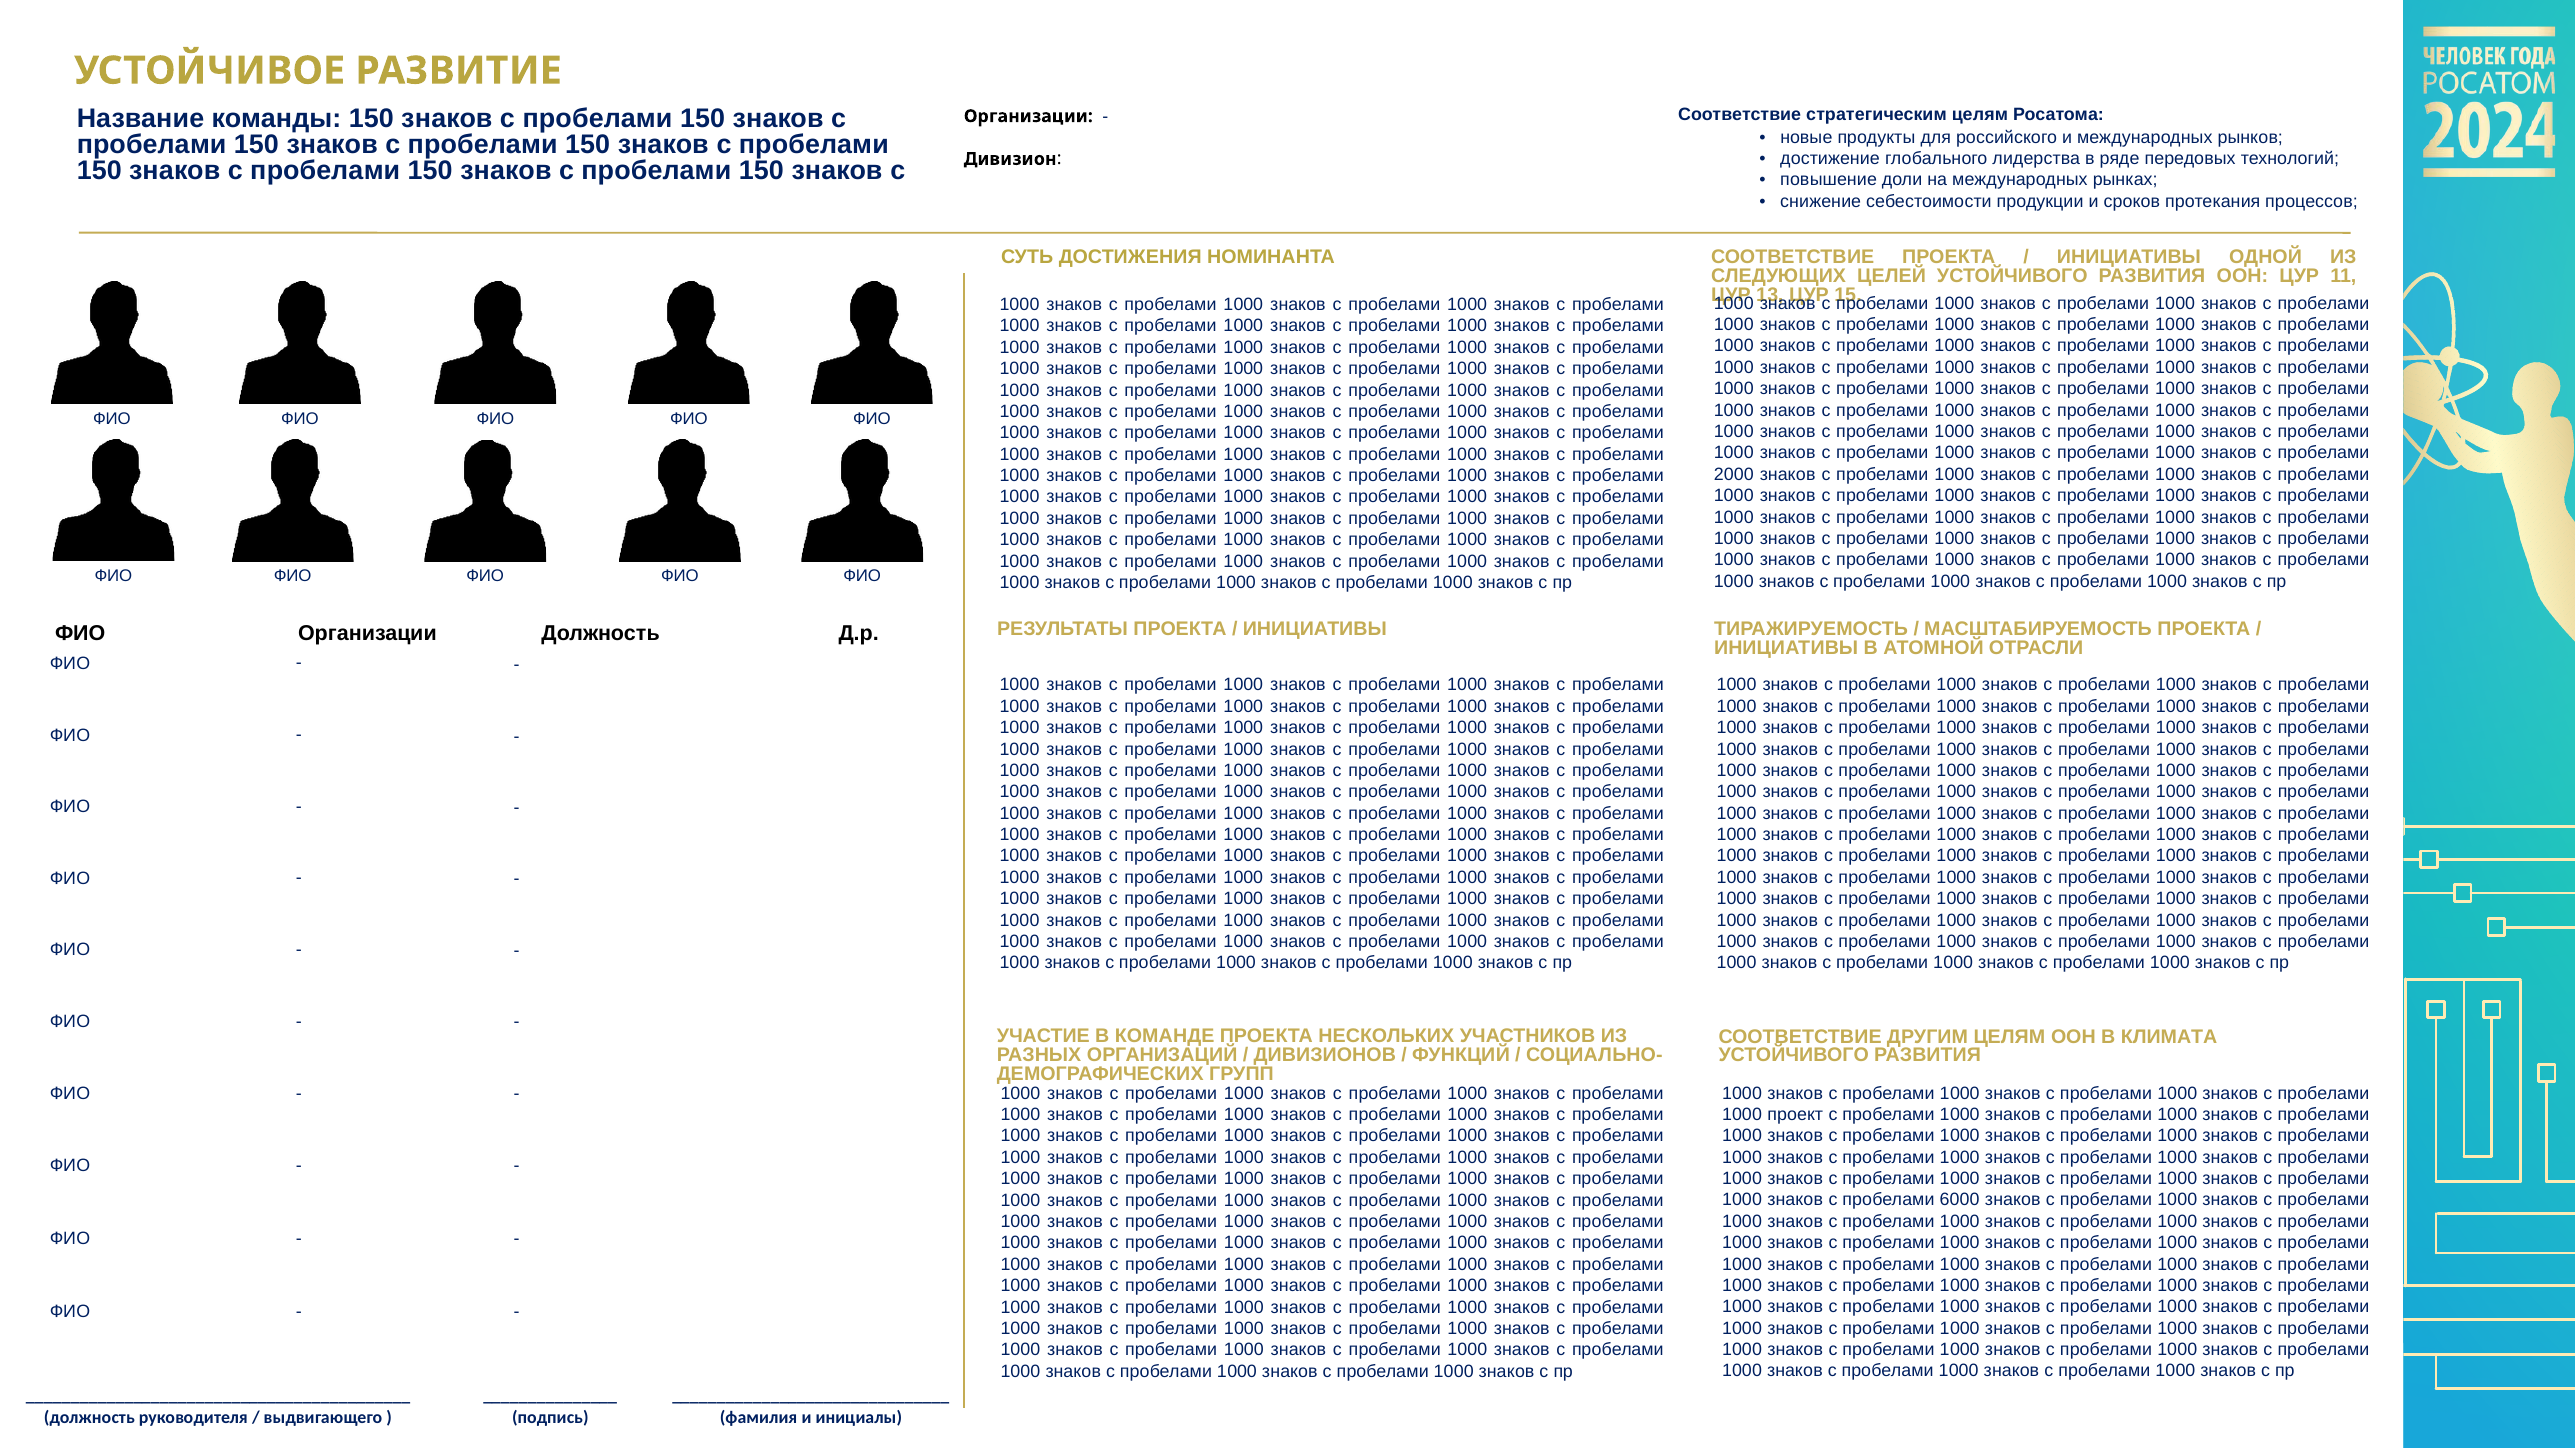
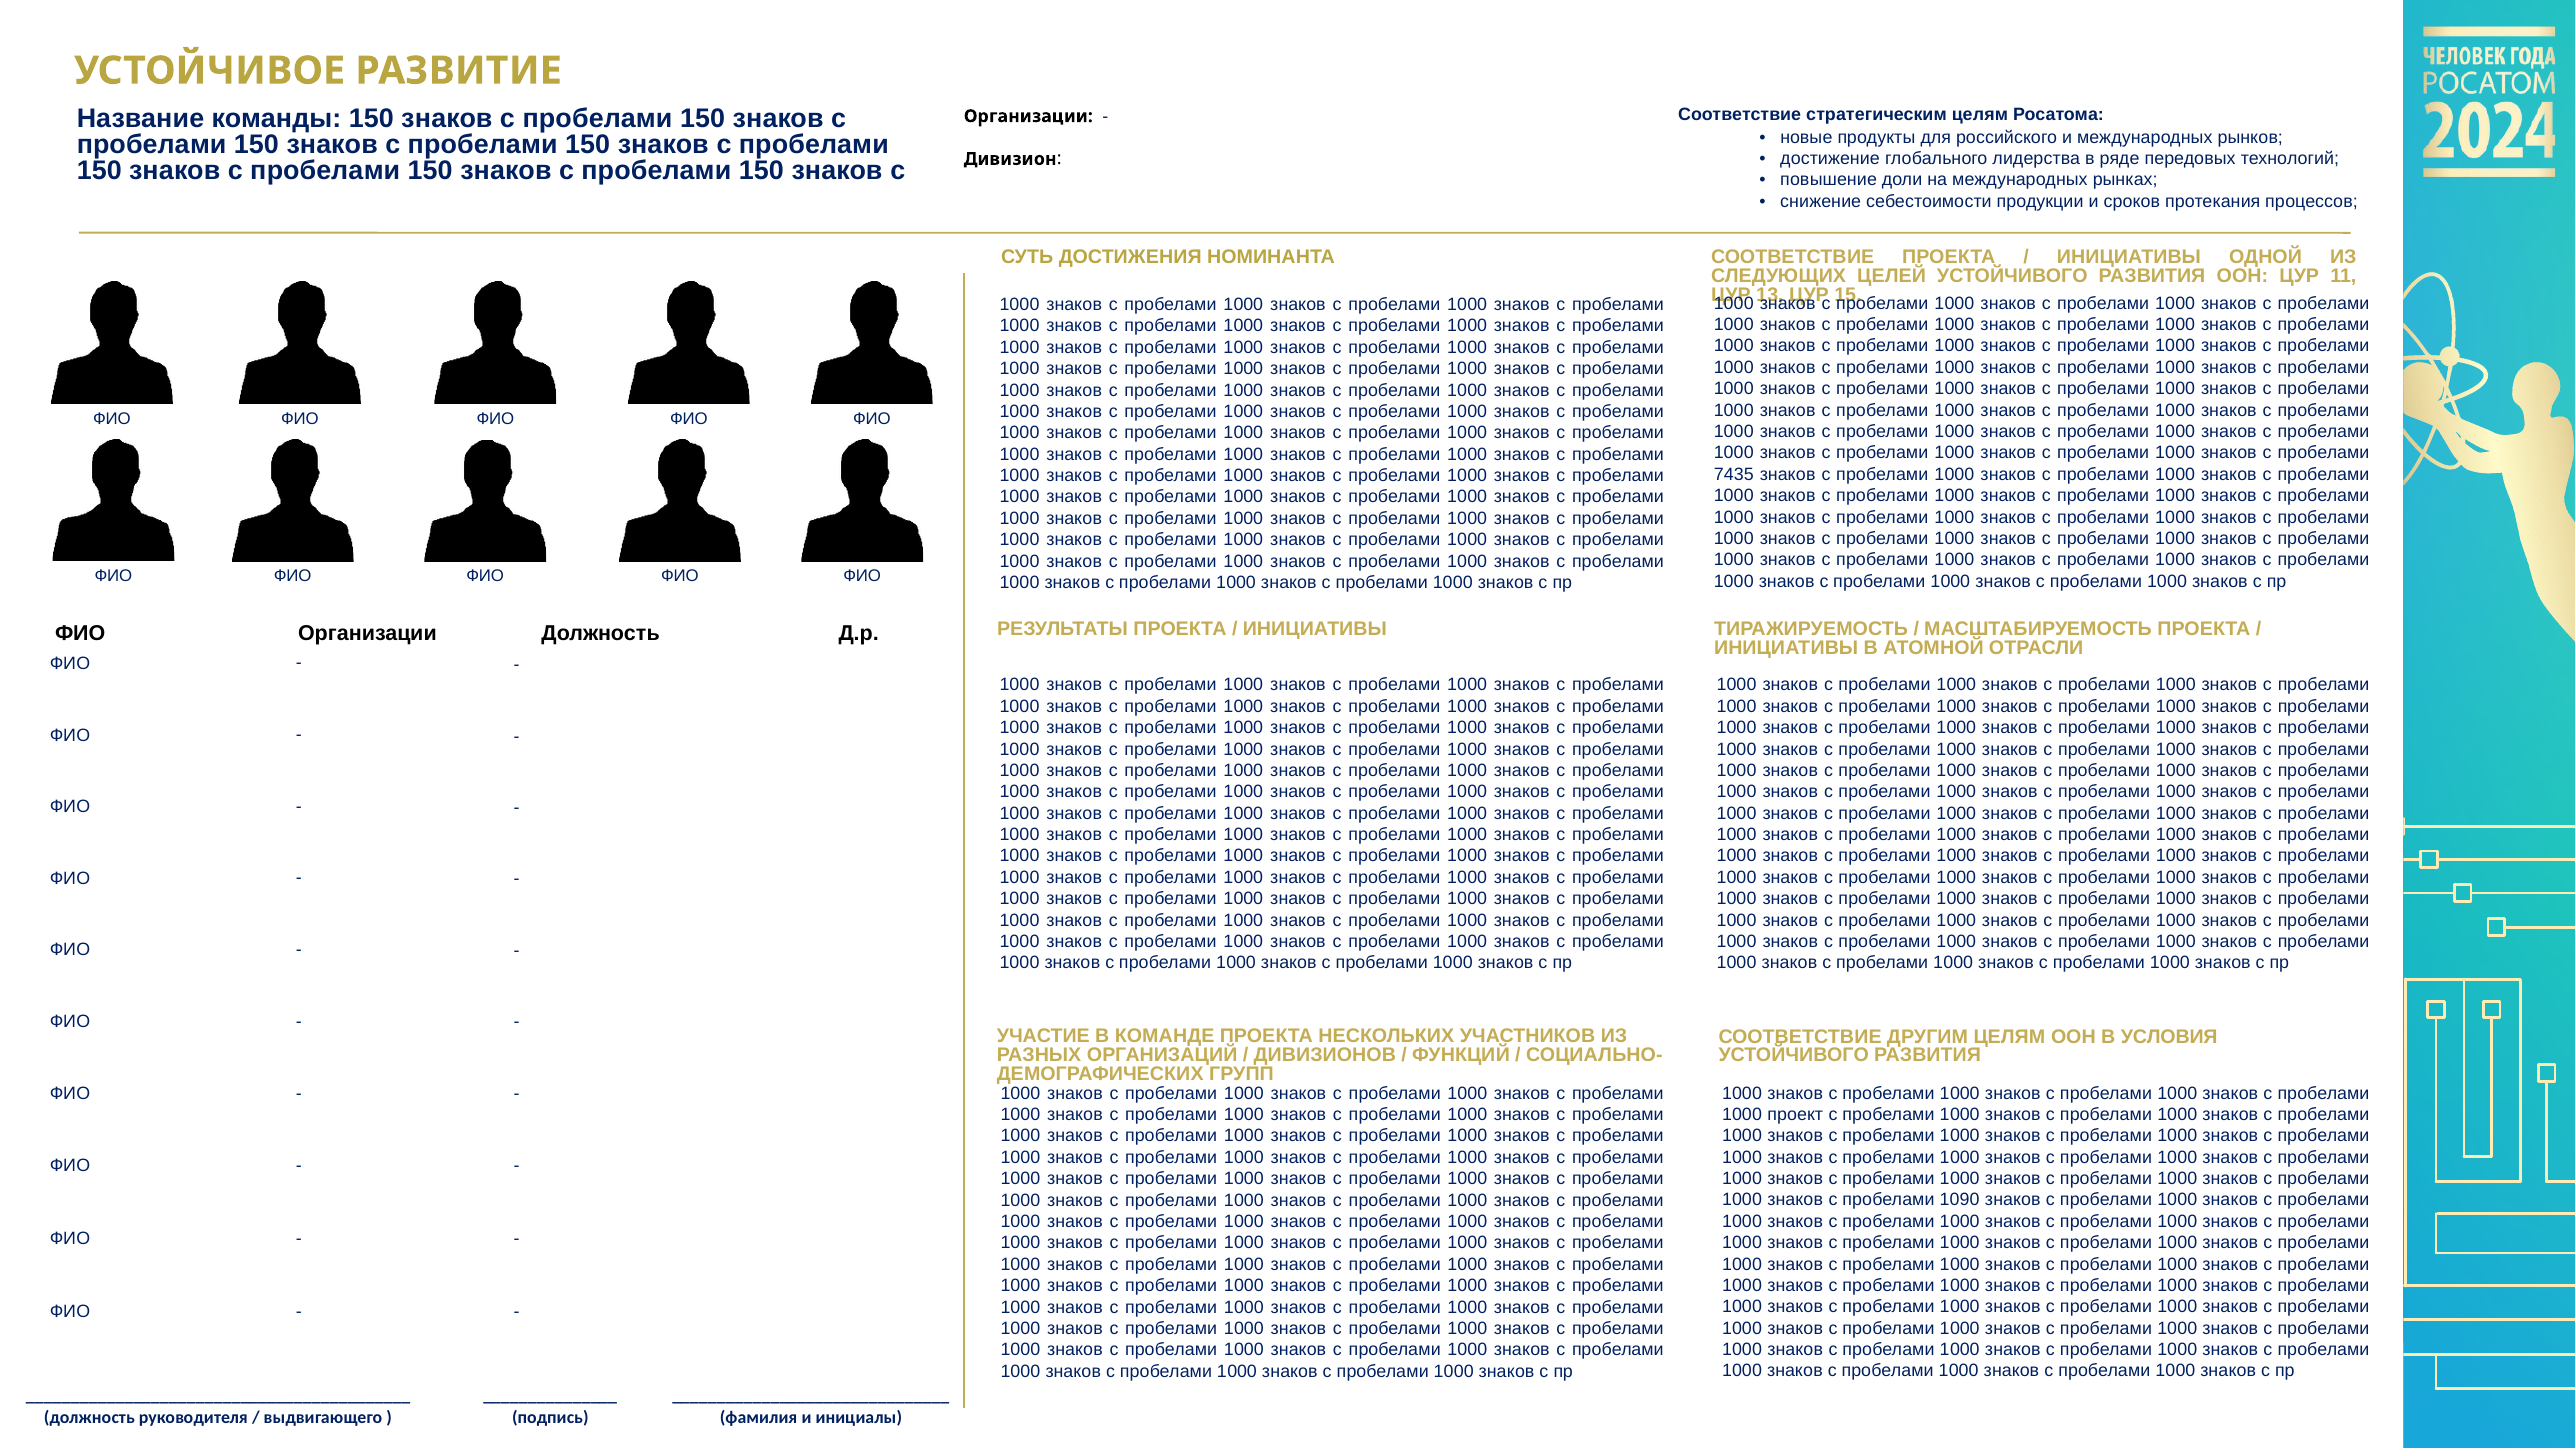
2000: 2000 -> 7435
КЛИМАТА: КЛИМАТА -> УСЛОВИЯ
6000: 6000 -> 1090
